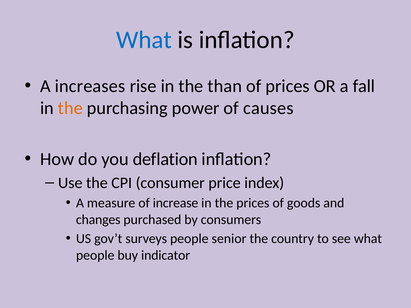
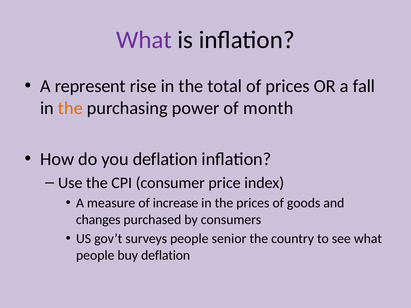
What at (144, 40) colour: blue -> purple
increases: increases -> represent
than: than -> total
causes: causes -> month
buy indicator: indicator -> deflation
